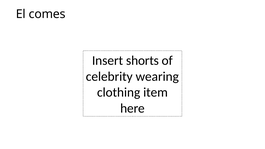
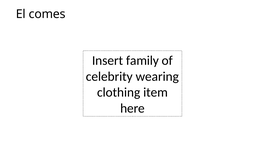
shorts: shorts -> family
